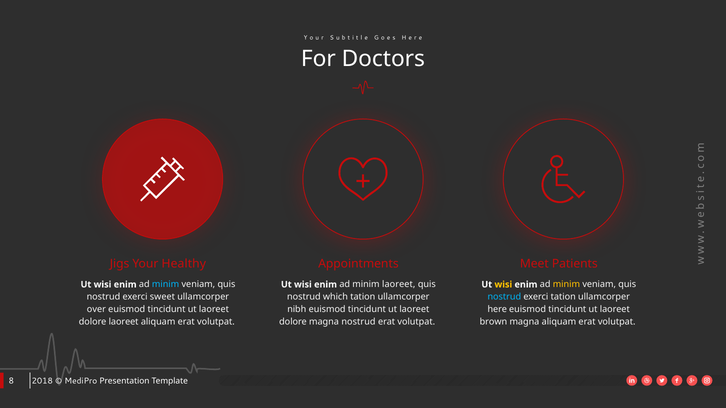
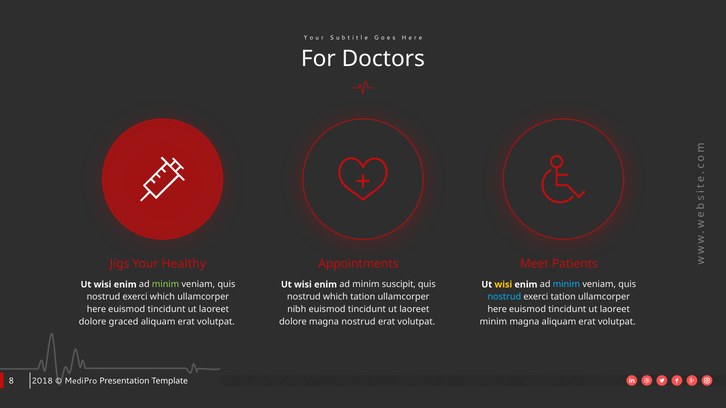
minim at (166, 285) colour: light blue -> light green
minim laoreet: laoreet -> suscipit
minim at (566, 285) colour: yellow -> light blue
exerci sweet: sweet -> which
over at (96, 310): over -> here
dolore laoreet: laoreet -> graced
brown at (493, 322): brown -> minim
